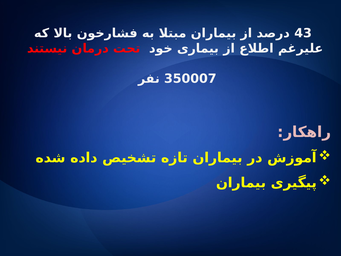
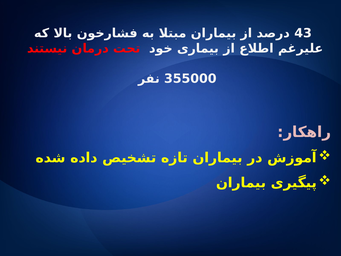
350007: 350007 -> 355000
